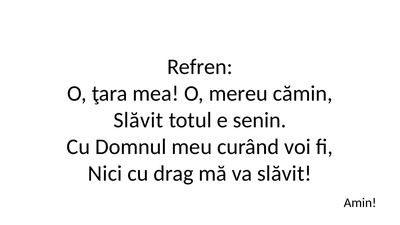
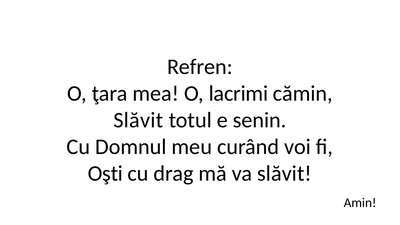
mereu: mereu -> lacrimi
Nici: Nici -> Oşti
